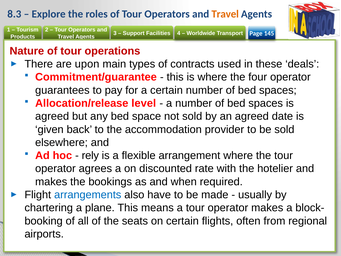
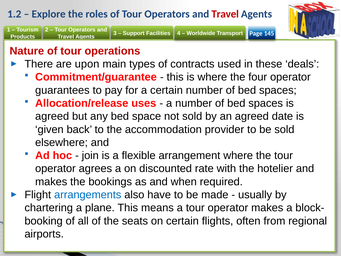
8.3: 8.3 -> 1.2
Travel at (225, 14) colour: orange -> red
level: level -> uses
rely: rely -> join
